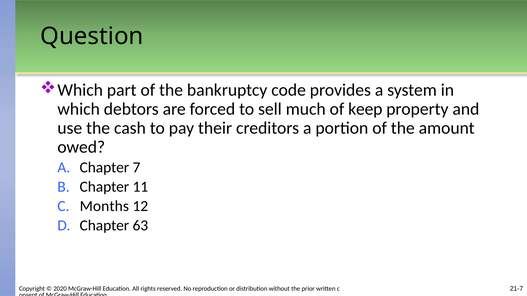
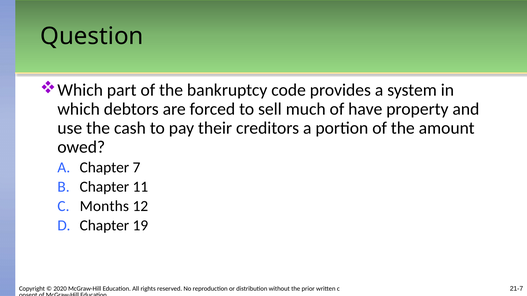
keep: keep -> have
63: 63 -> 19
